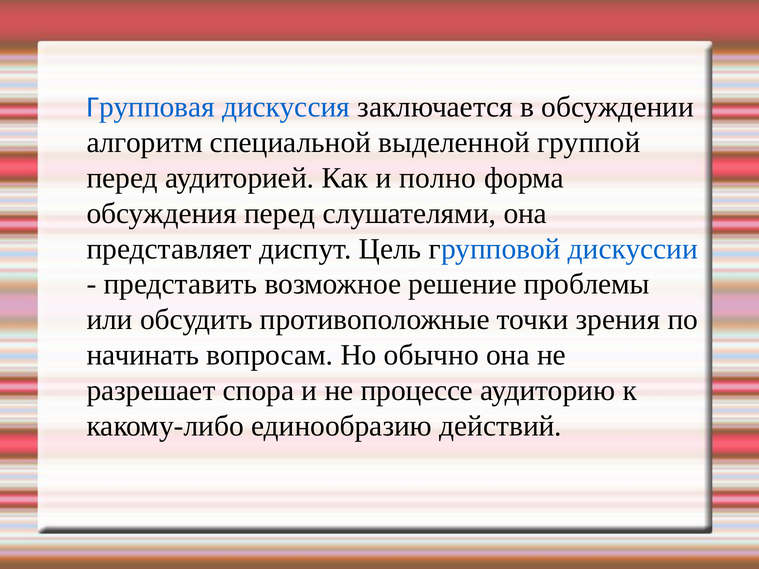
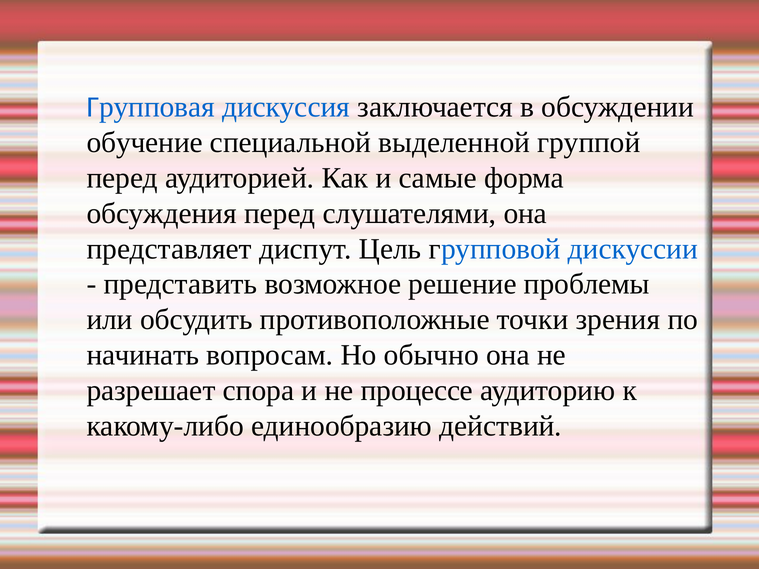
алгоритм: алгоритм -> обучение
полно: полно -> самые
